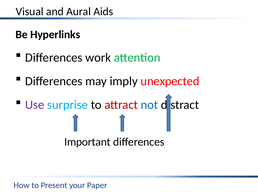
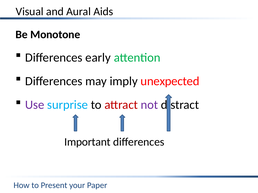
Hyperlinks: Hyperlinks -> Monotone
work: work -> early
not colour: blue -> purple
